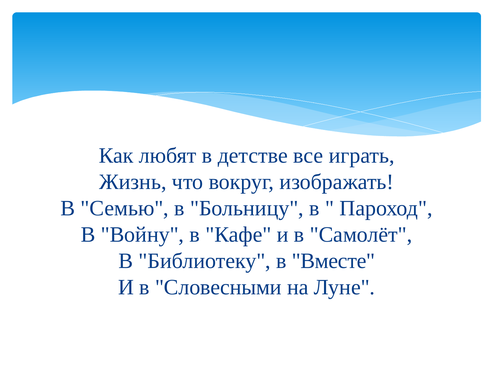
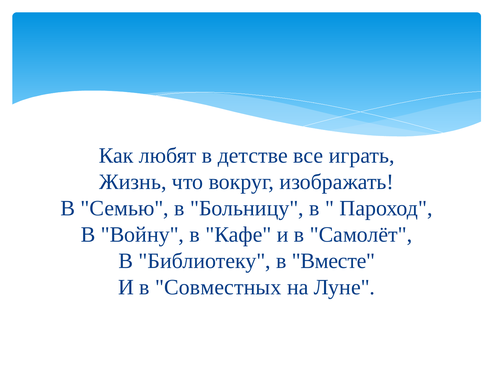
Словесными: Словесными -> Совместных
